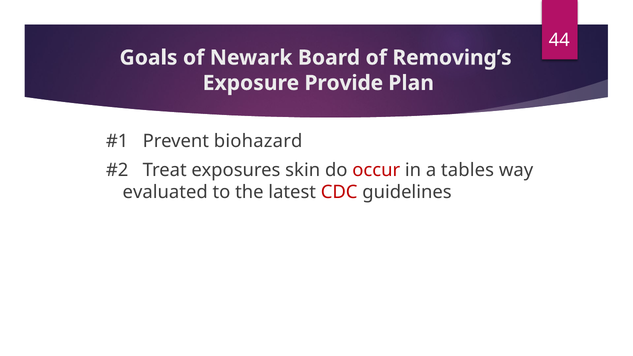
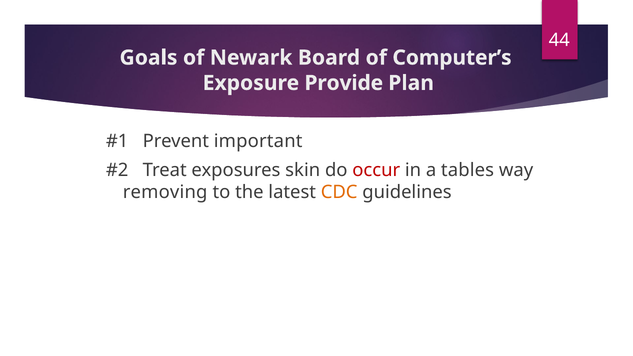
Removing’s: Removing’s -> Computer’s
biohazard: biohazard -> important
evaluated: evaluated -> removing
CDC colour: red -> orange
